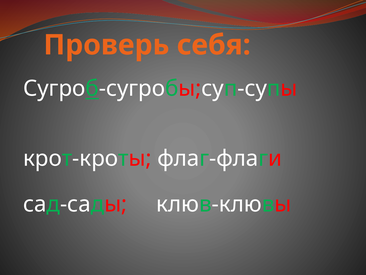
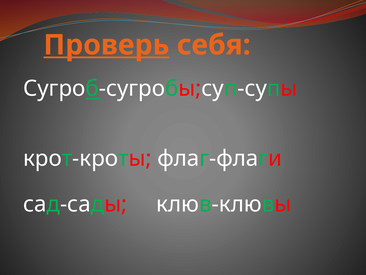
Проверь underline: none -> present
